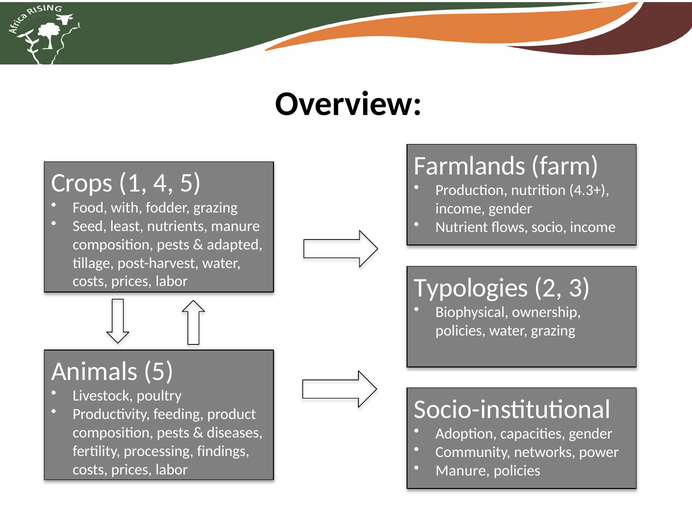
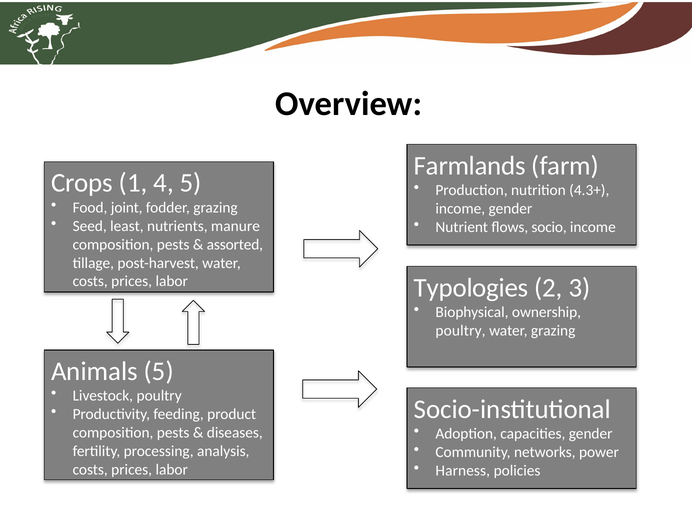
with: with -> joint
adapted: adapted -> assorted
policies at (461, 331): policies -> poultry
findings: findings -> analysis
Manure at (463, 471): Manure -> Harness
